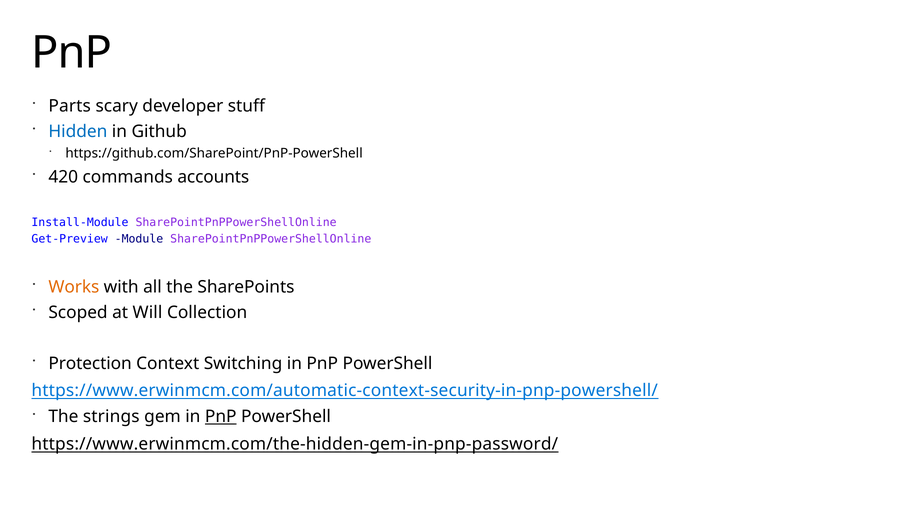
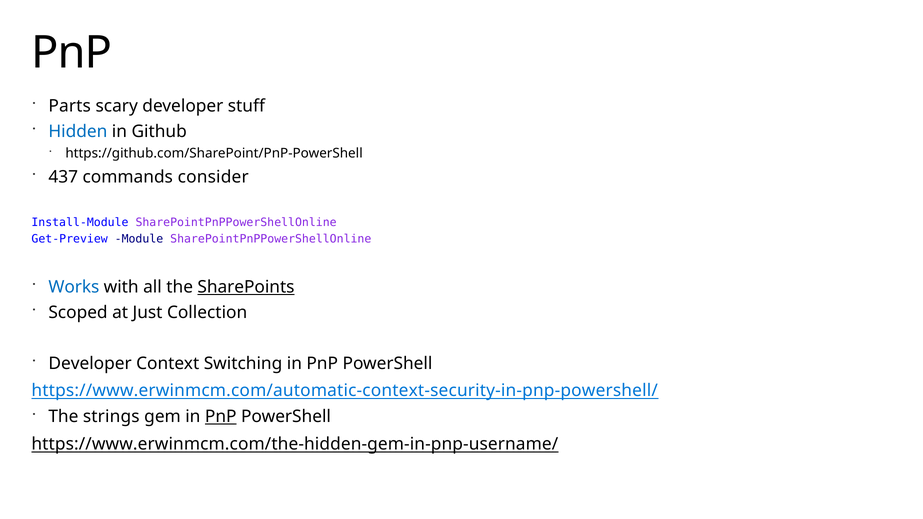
420: 420 -> 437
accounts: accounts -> consider
Works colour: orange -> blue
SharePoints underline: none -> present
Will: Will -> Just
Protection at (90, 363): Protection -> Developer
https://www.erwinmcm.com/the-hidden-gem-in-pnp-password/: https://www.erwinmcm.com/the-hidden-gem-in-pnp-password/ -> https://www.erwinmcm.com/the-hidden-gem-in-pnp-username/
